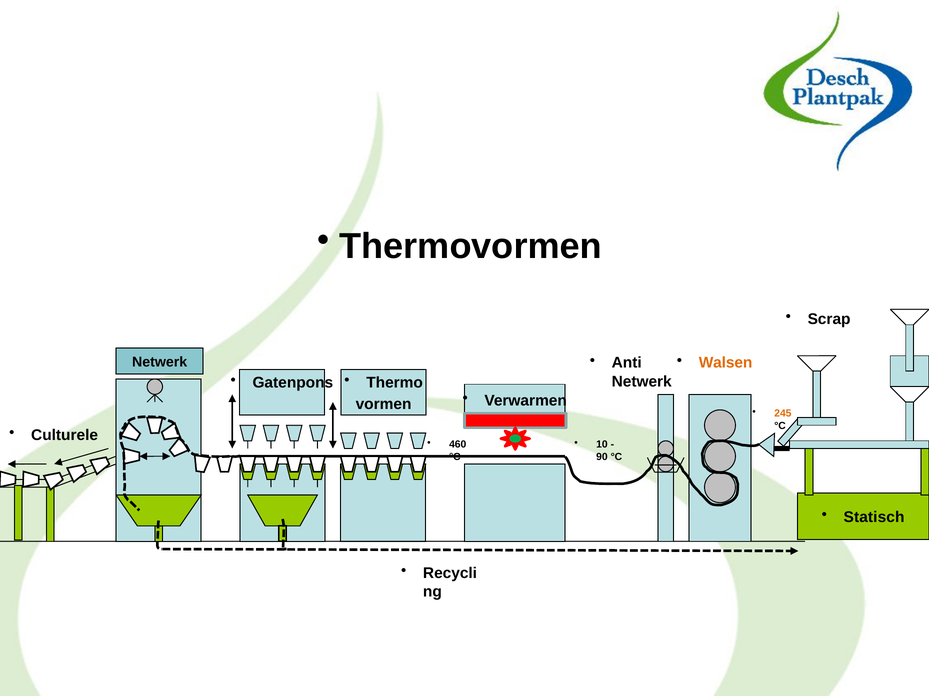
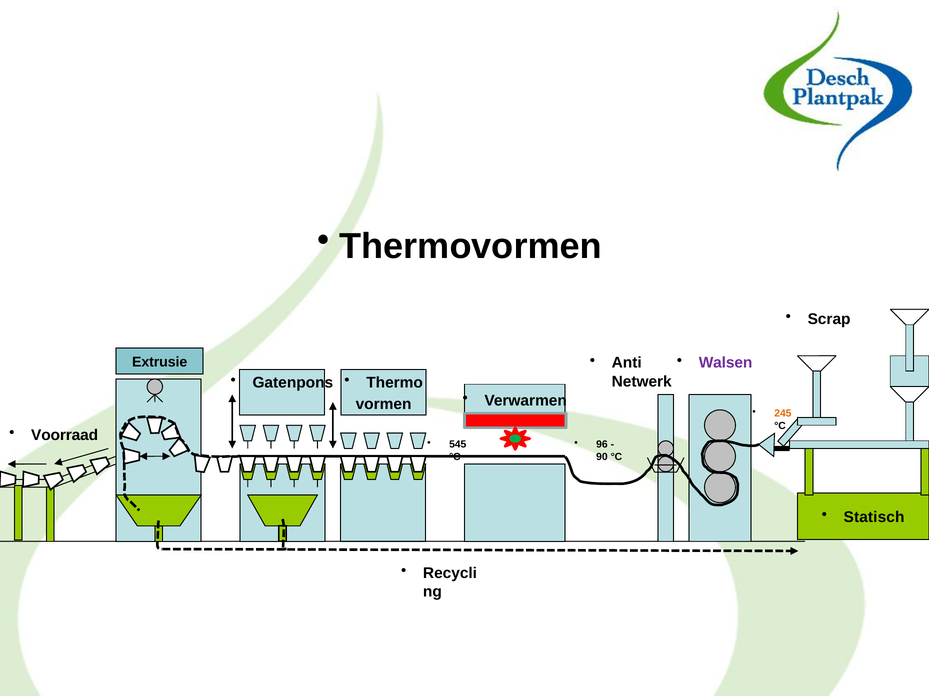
Walsen colour: orange -> purple
Netwerk at (160, 362): Netwerk -> Extrusie
Culturele: Culturele -> Voorraad
460: 460 -> 545
10: 10 -> 96
